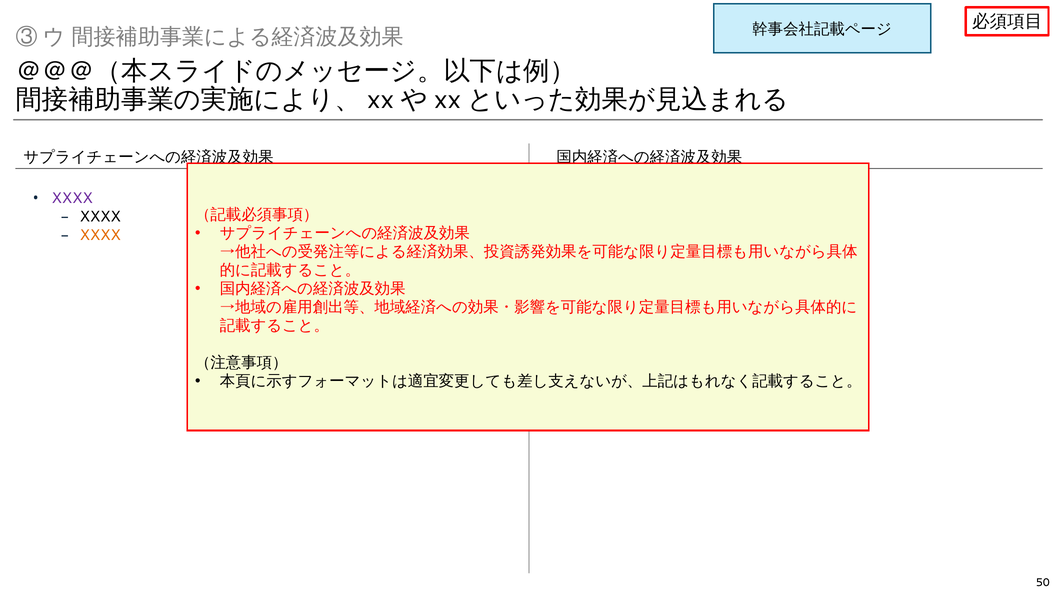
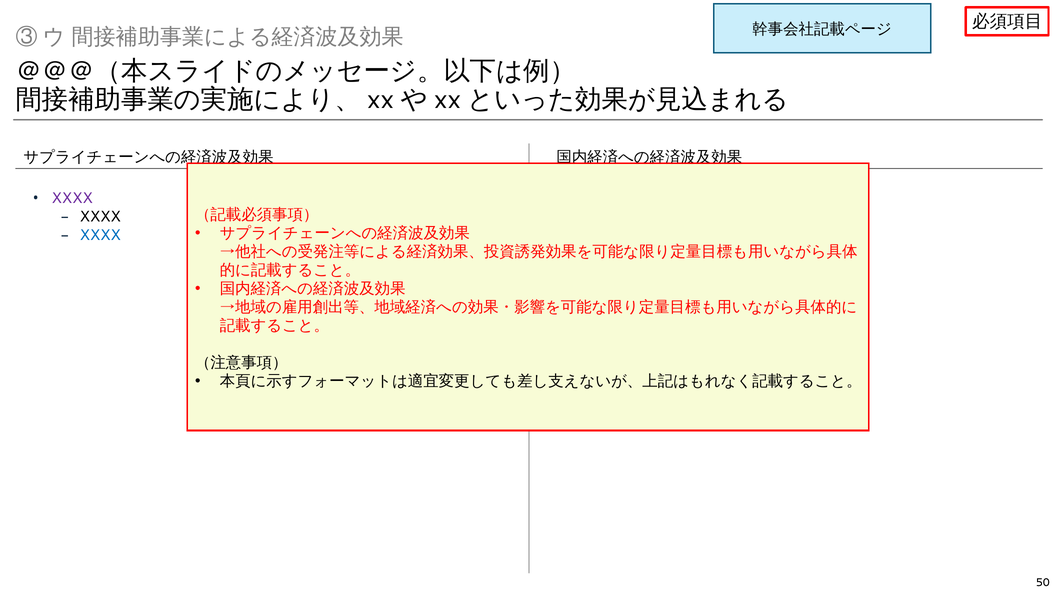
XXXX at (100, 235) colour: orange -> blue
